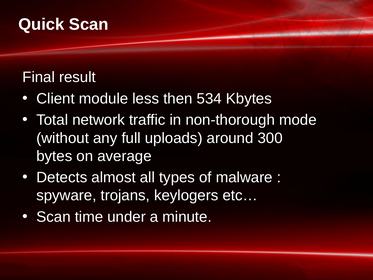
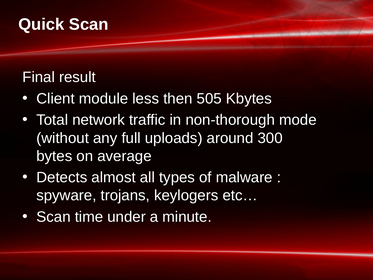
534: 534 -> 505
